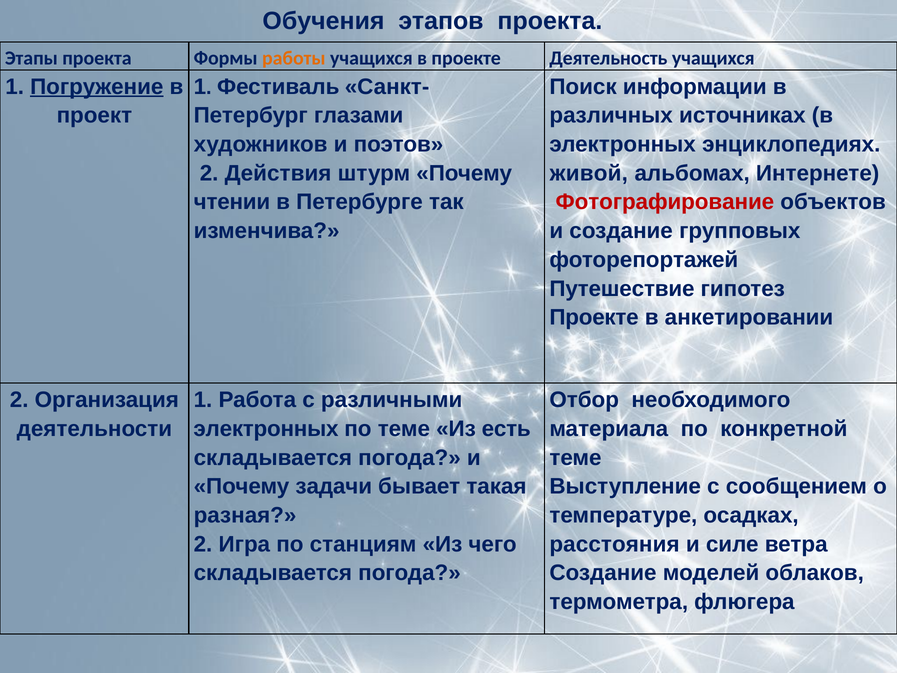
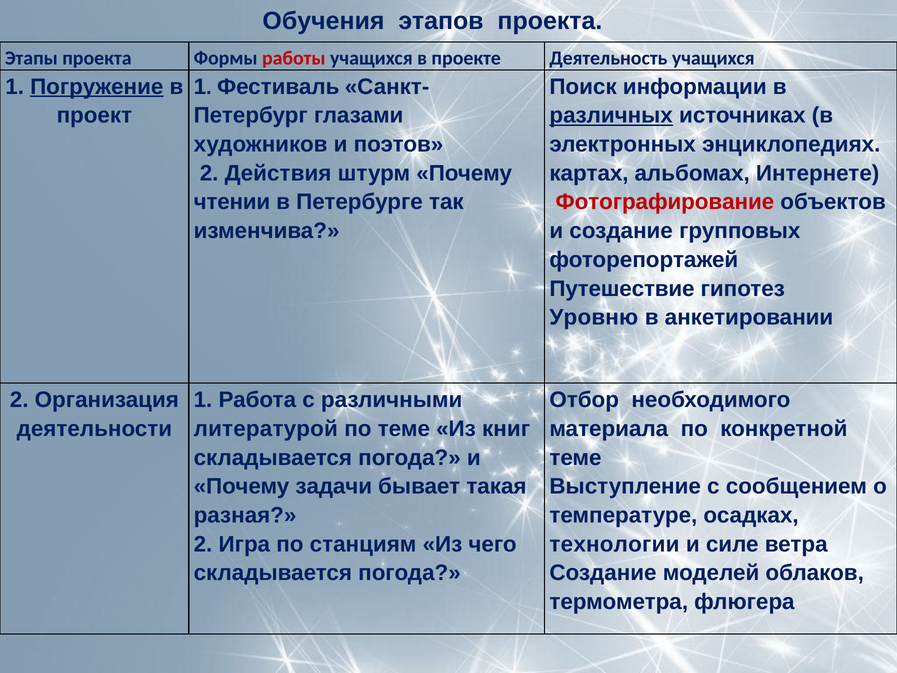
работы colour: orange -> red
различных underline: none -> present
живой: живой -> картах
Проекте at (594, 317): Проекте -> Уровню
электронных at (266, 429): электронных -> литературой
есть: есть -> книг
расстояния: расстояния -> технологии
